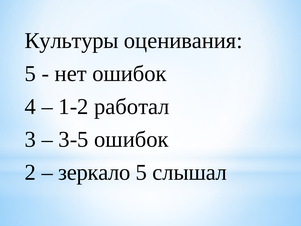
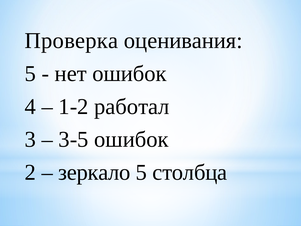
Культуры: Культуры -> Проверка
слышал: слышал -> столбца
